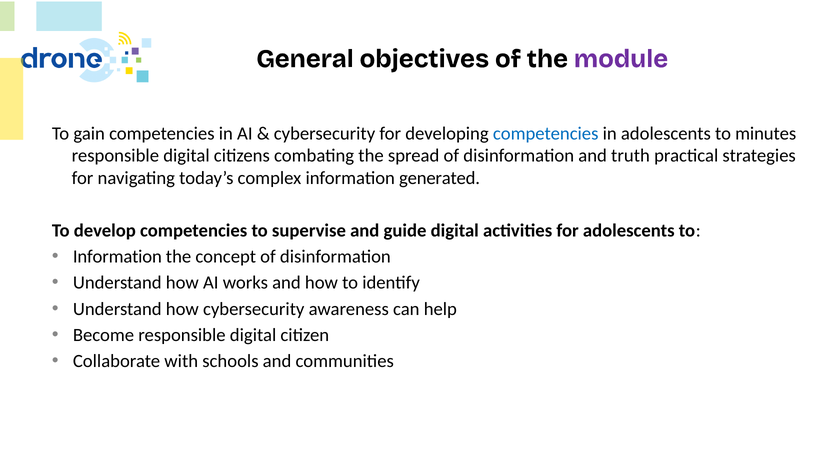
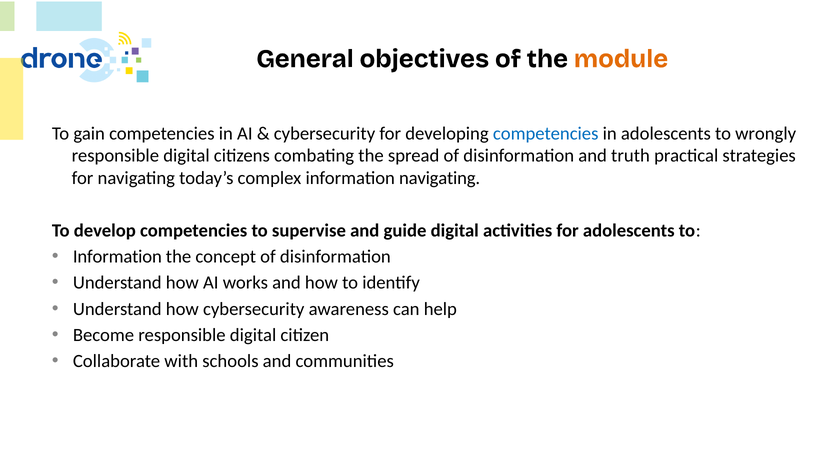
module colour: purple -> orange
minutes: minutes -> wrongly
information generated: generated -> navigating
